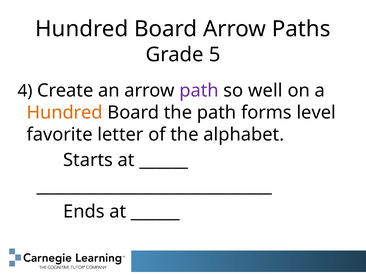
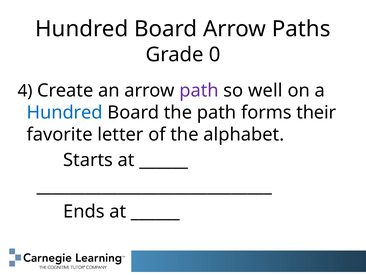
5: 5 -> 0
Hundred at (65, 112) colour: orange -> blue
level: level -> their
